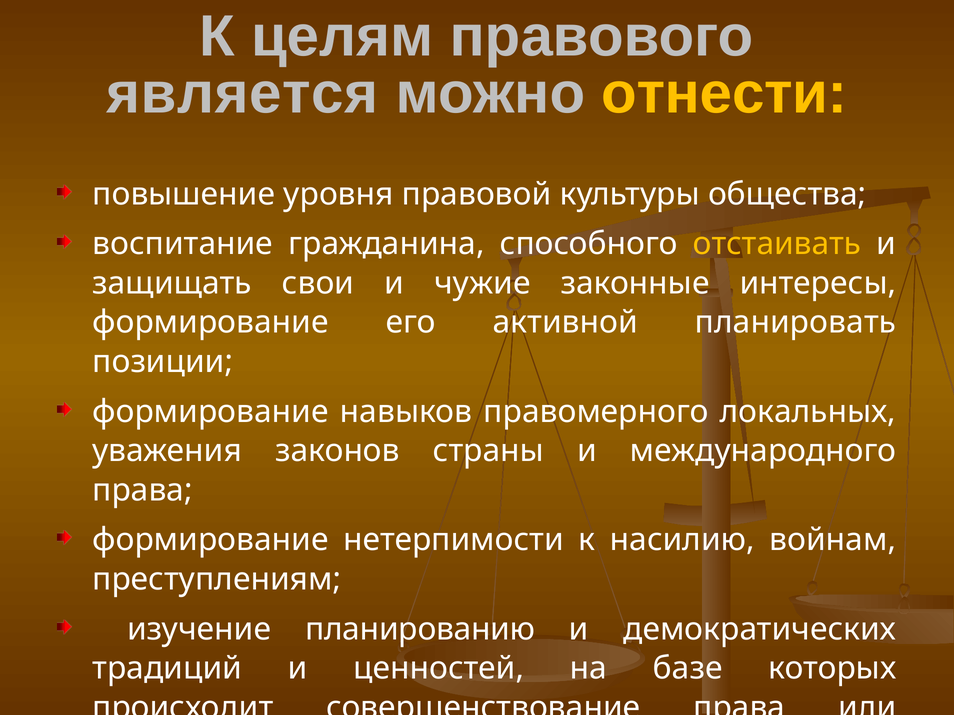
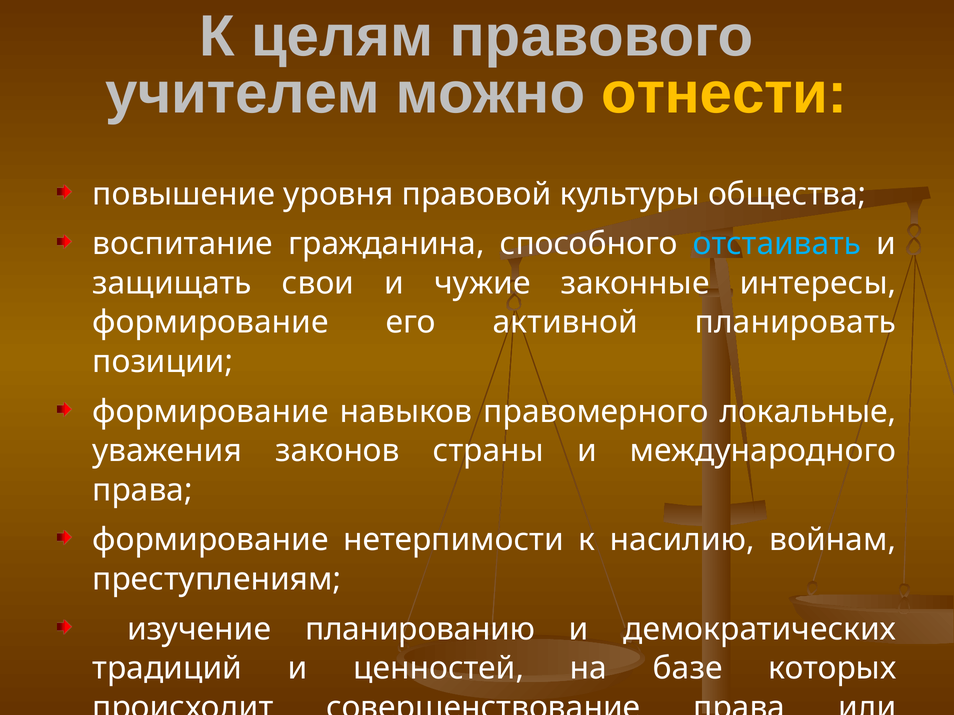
является: является -> учителем
отстаивать colour: yellow -> light blue
локальных: локальных -> локальные
